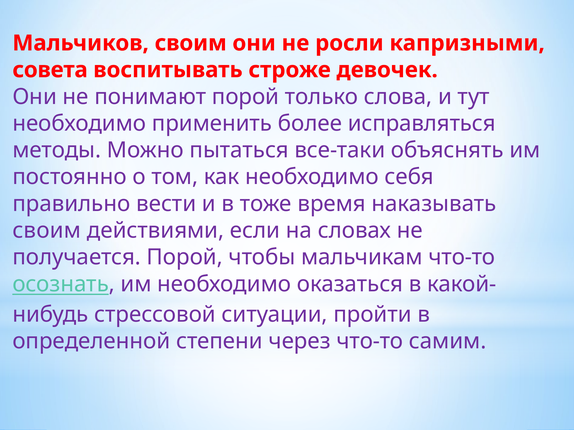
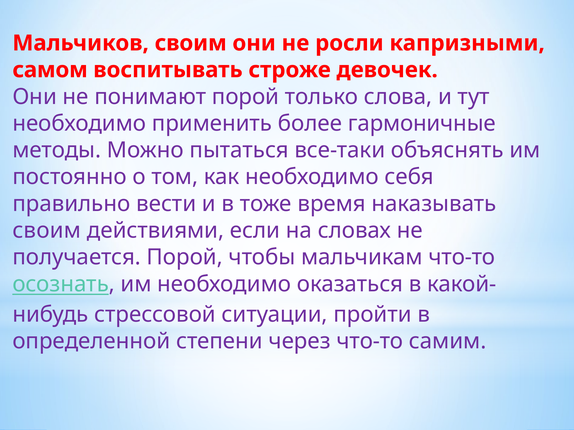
совета: совета -> самом
исправляться: исправляться -> гармоничные
